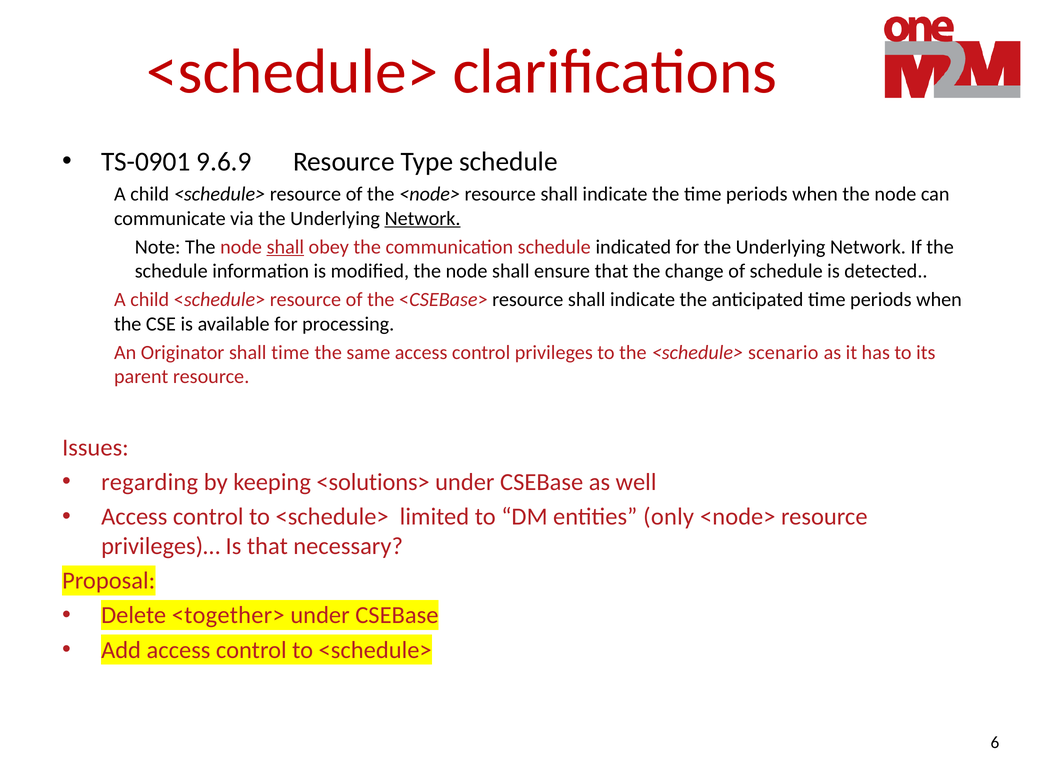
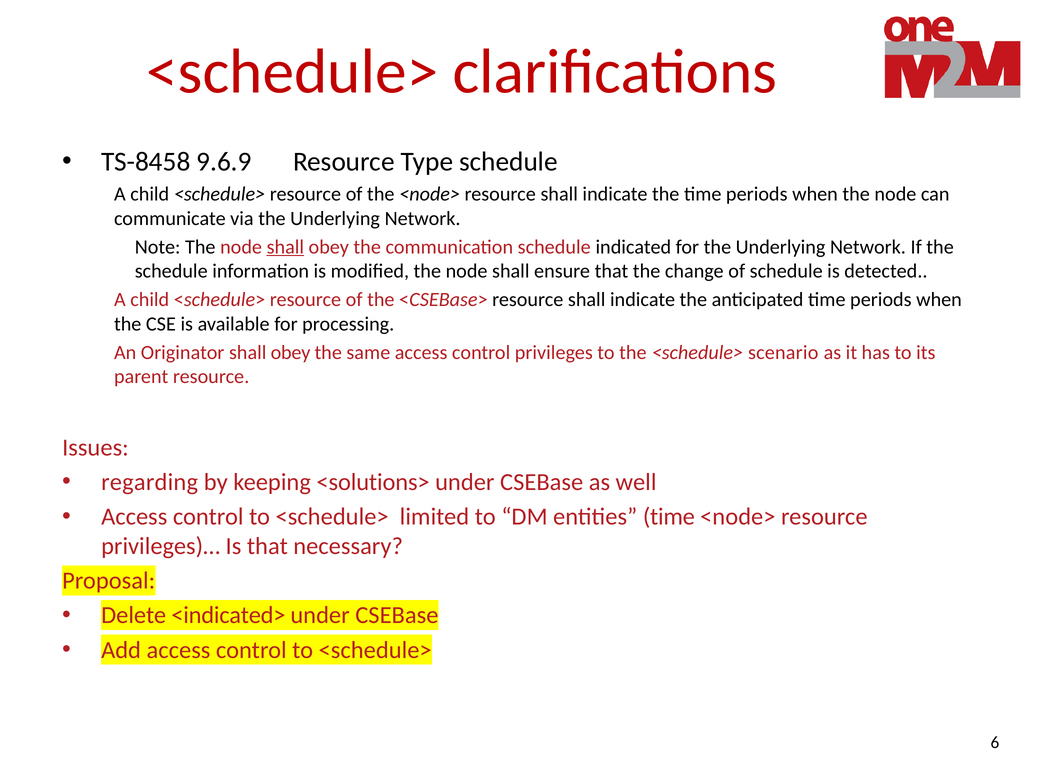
TS-0901: TS-0901 -> TS-8458
Network at (423, 218) underline: present -> none
Originator shall time: time -> obey
entities only: only -> time
<together>: <together> -> <indicated>
